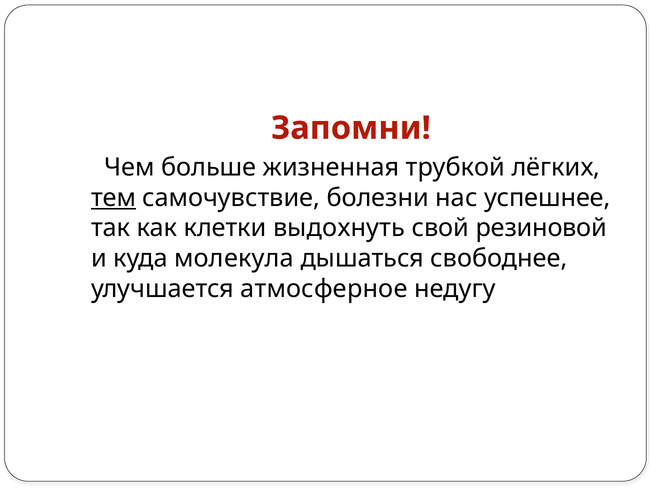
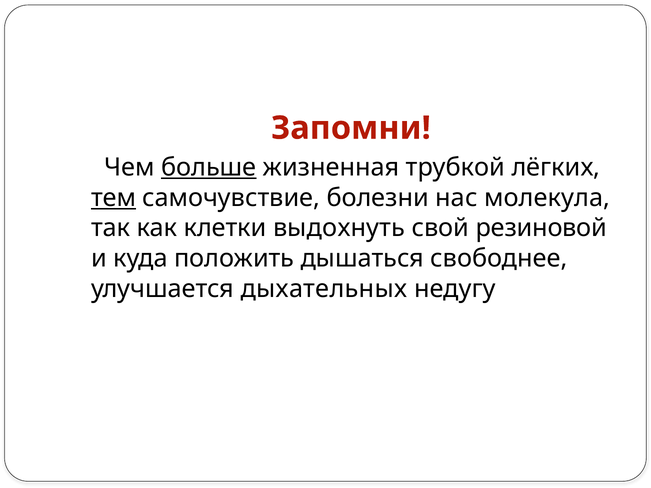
больше underline: none -> present
успешнее: успешнее -> молекула
молекула: молекула -> положить
атмосферное: атмосферное -> дыхательных
